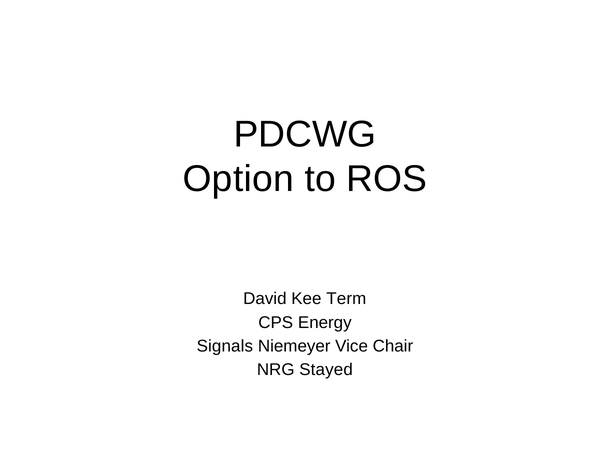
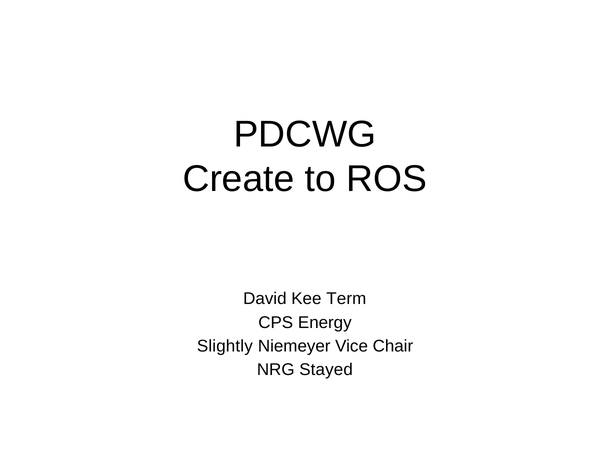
Option: Option -> Create
Signals: Signals -> Slightly
